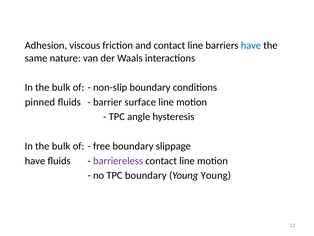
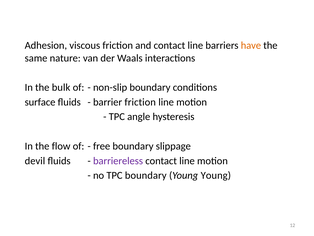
have at (251, 45) colour: blue -> orange
pinned: pinned -> surface
barrier surface: surface -> friction
bulk at (61, 146): bulk -> flow
have at (35, 160): have -> devil
